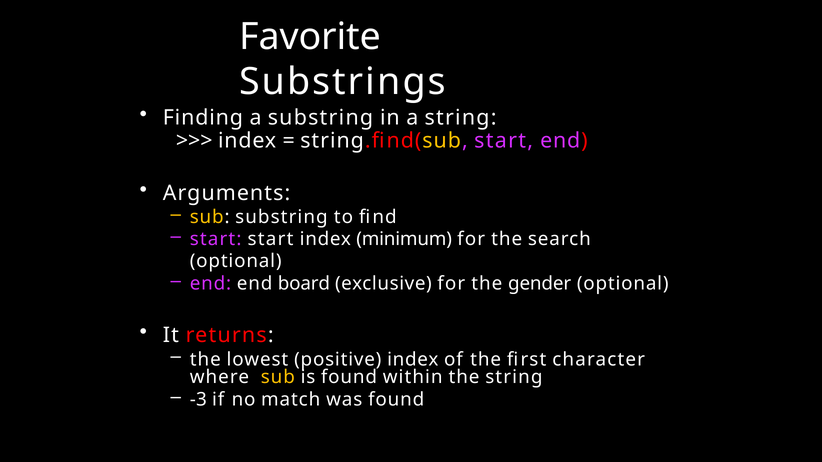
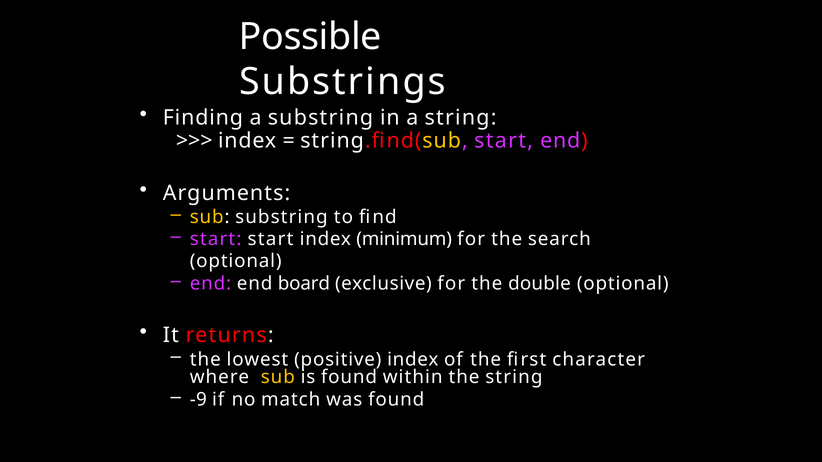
Favorite: Favorite -> Possible
gender: gender -> double
-3: -3 -> -9
